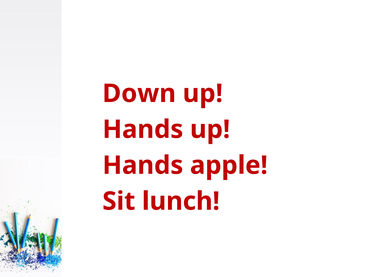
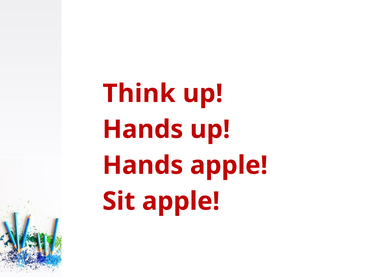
Down: Down -> Think
Sit lunch: lunch -> apple
